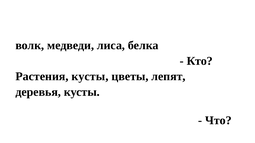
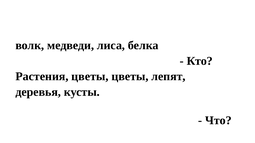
Растения кусты: кусты -> цветы
